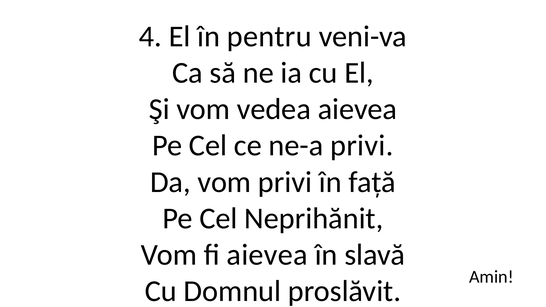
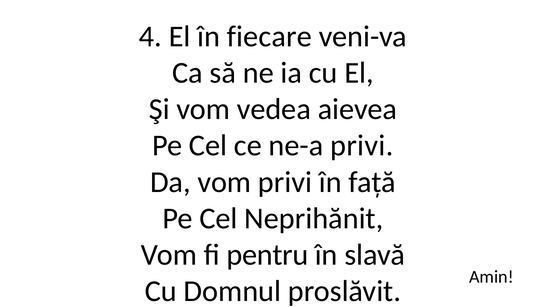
pentru: pentru -> fiecare
fi aievea: aievea -> pentru
